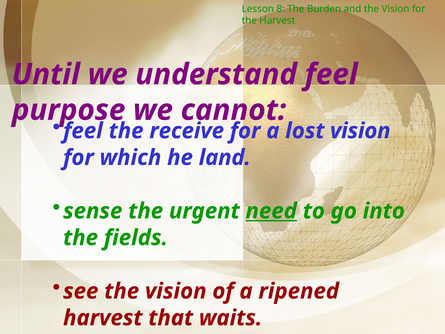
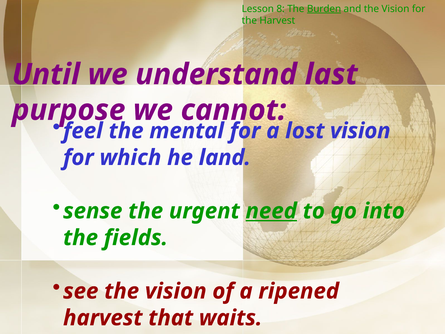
Burden underline: none -> present
understand feel: feel -> last
receive: receive -> mental
